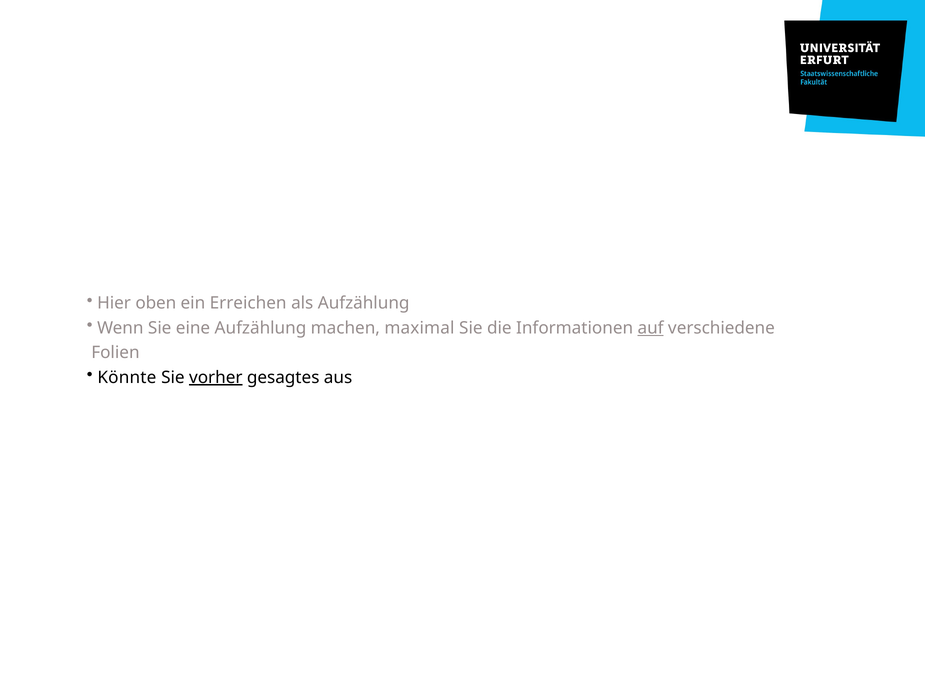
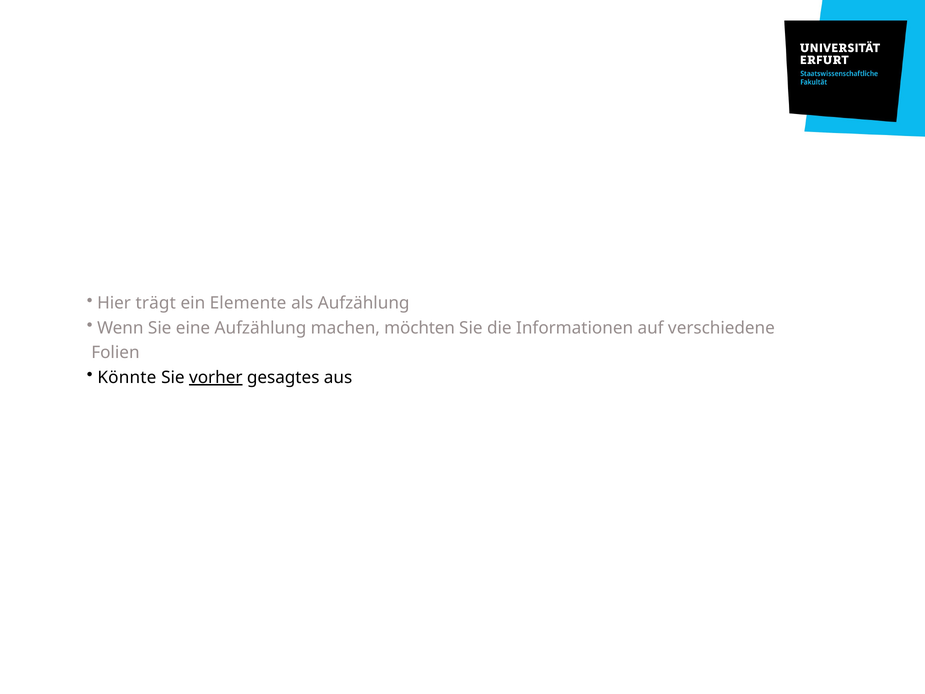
oben: oben -> trägt
ein Erreichen: Erreichen -> Elemente
machen maximal: maximal -> möchten
auf at (651, 328) underline: present -> none
